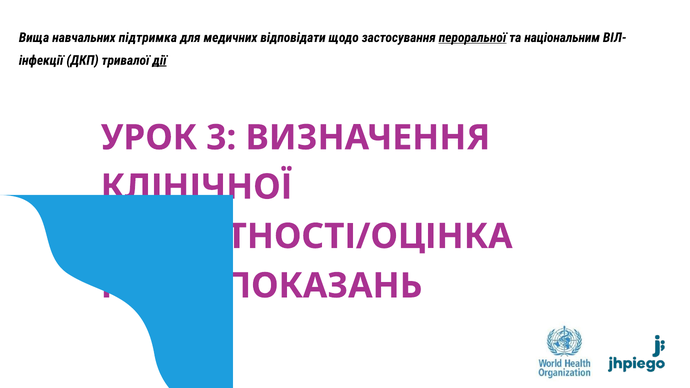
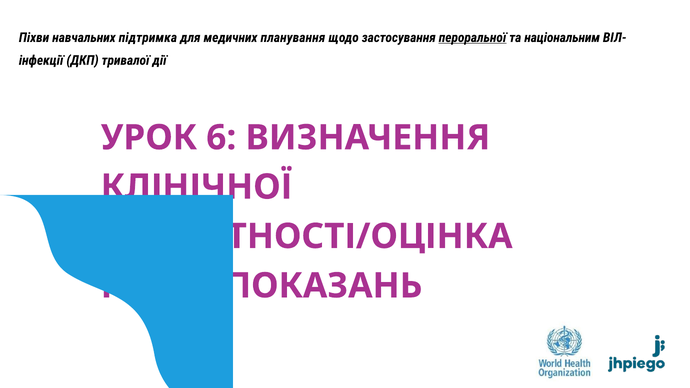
Вища: Вища -> Піхви
відповідати: відповідати -> планування
дії underline: present -> none
3: 3 -> 6
